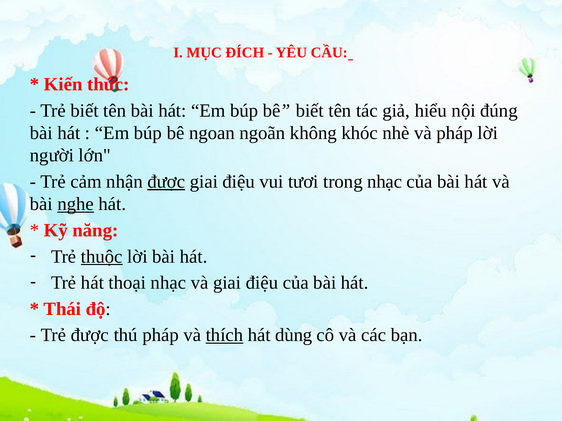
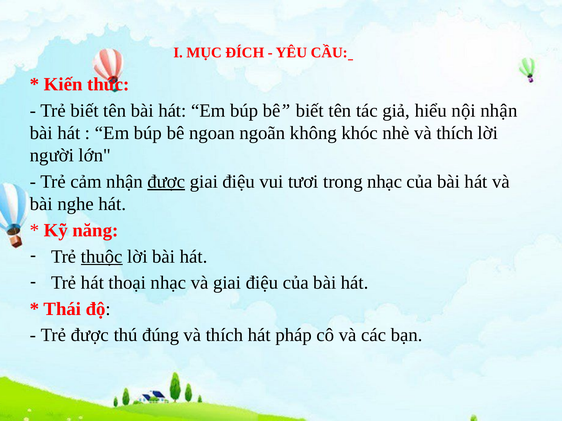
nội đúng: đúng -> nhận
nhè và pháp: pháp -> thích
nghe underline: present -> none
thú pháp: pháp -> đúng
thích at (224, 335) underline: present -> none
dùng: dùng -> pháp
